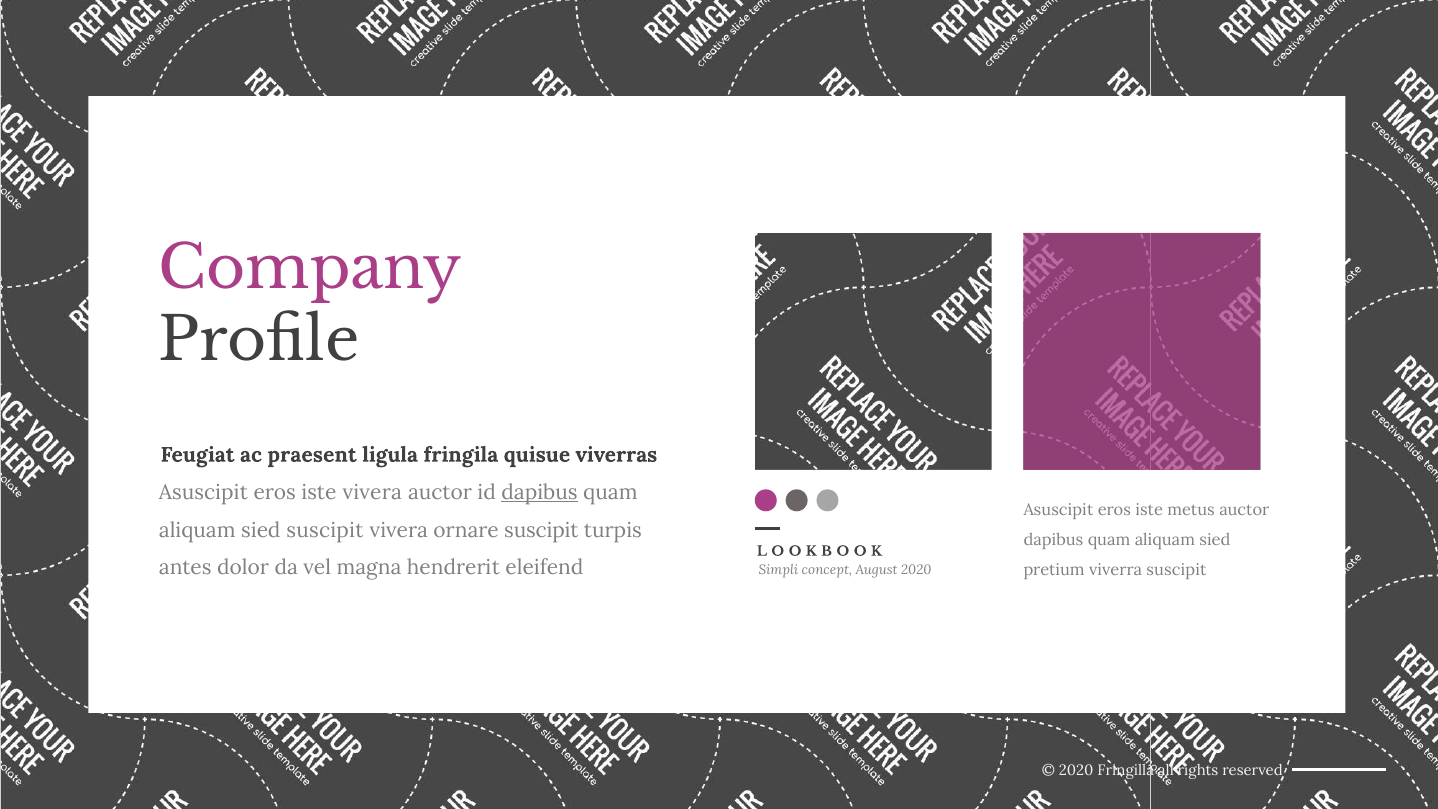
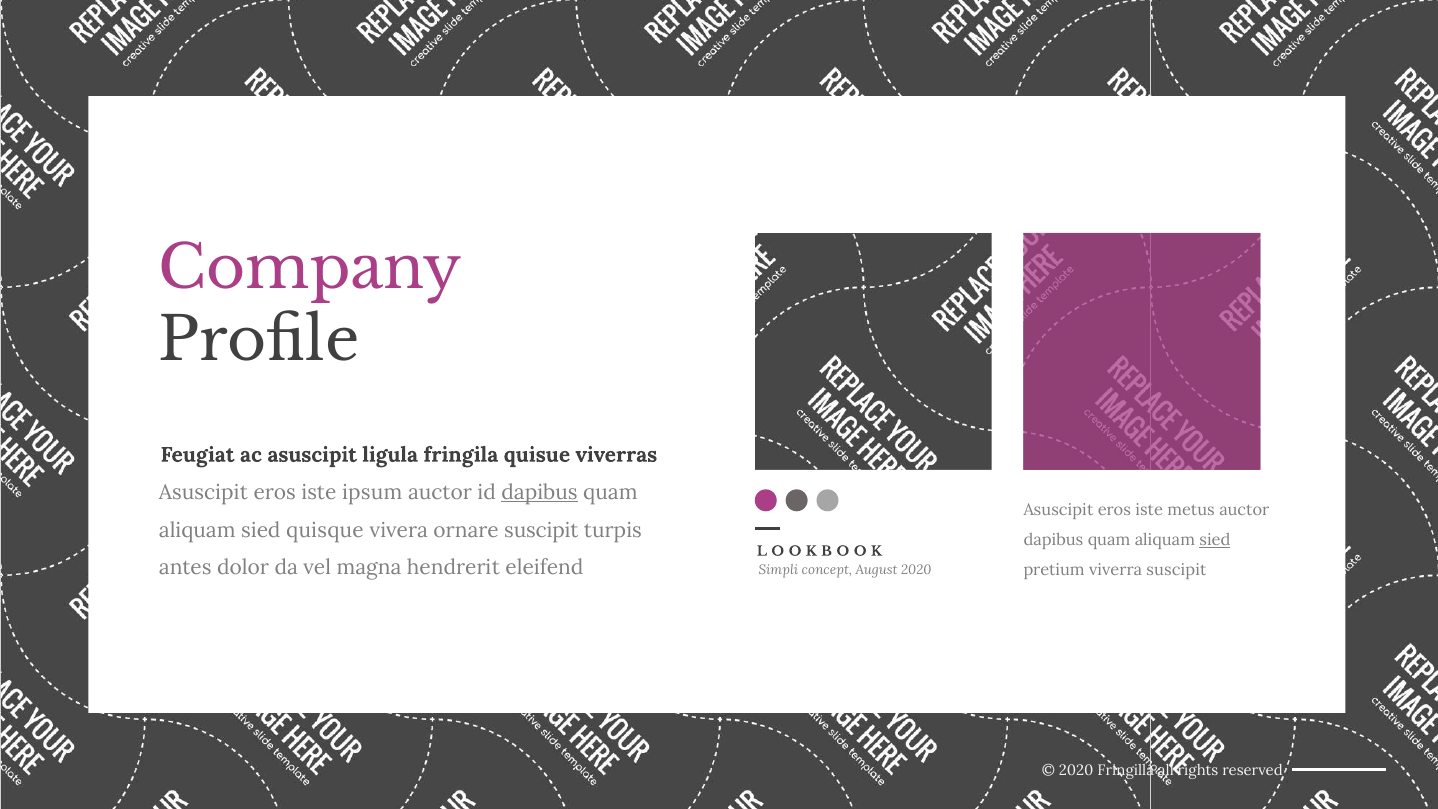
ac praesent: praesent -> asuscipit
iste vivera: vivera -> ipsum
sied suscipit: suscipit -> quisque
sied at (1215, 540) underline: none -> present
